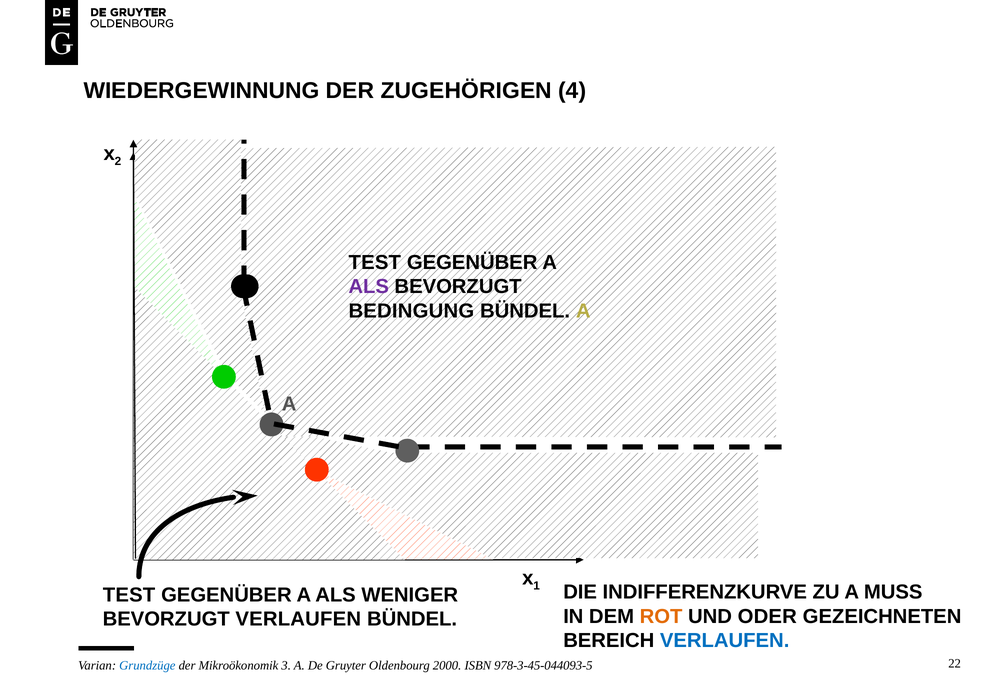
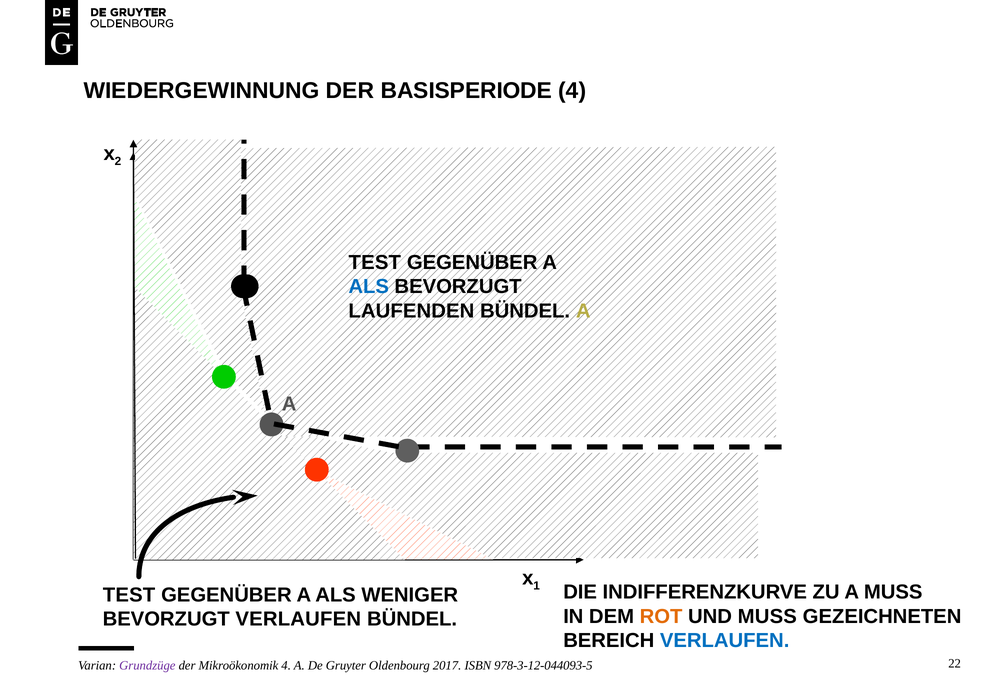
ZUGEHÖRIGEN: ZUGEHÖRIGEN -> BASISPERIODE
ALS at (369, 287) colour: purple -> blue
BEDINGUNG: BEDINGUNG -> LAUFENDEN
UND ODER: ODER -> MUSS
Grundzüge colour: blue -> purple
Mikroökonomik 3: 3 -> 4
2000: 2000 -> 2017
978-3-45-044093-5: 978-3-45-044093-5 -> 978-3-12-044093-5
